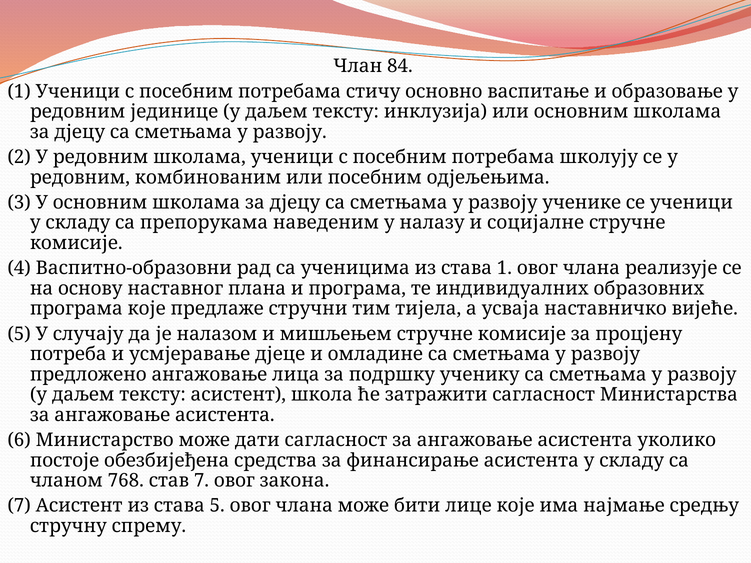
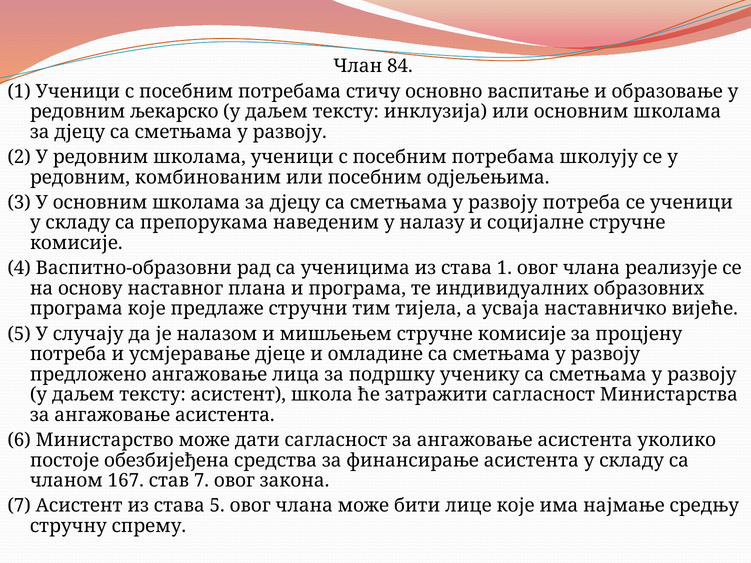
јединице: јединице -> љекарско
развоју ученике: ученике -> потреба
768: 768 -> 167
